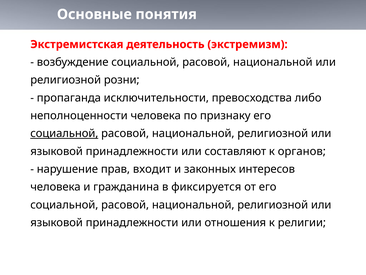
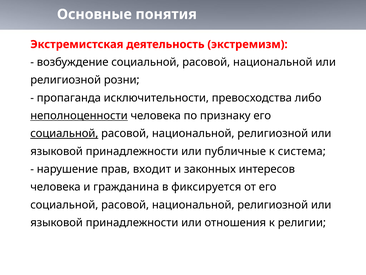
неполноценности underline: none -> present
составляют: составляют -> публичные
органов: органов -> система
